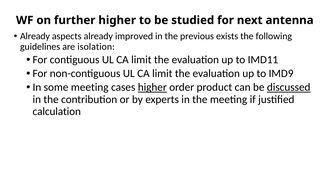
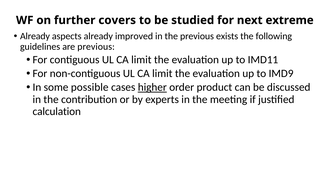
further higher: higher -> covers
antenna: antenna -> extreme
are isolation: isolation -> previous
some meeting: meeting -> possible
discussed underline: present -> none
